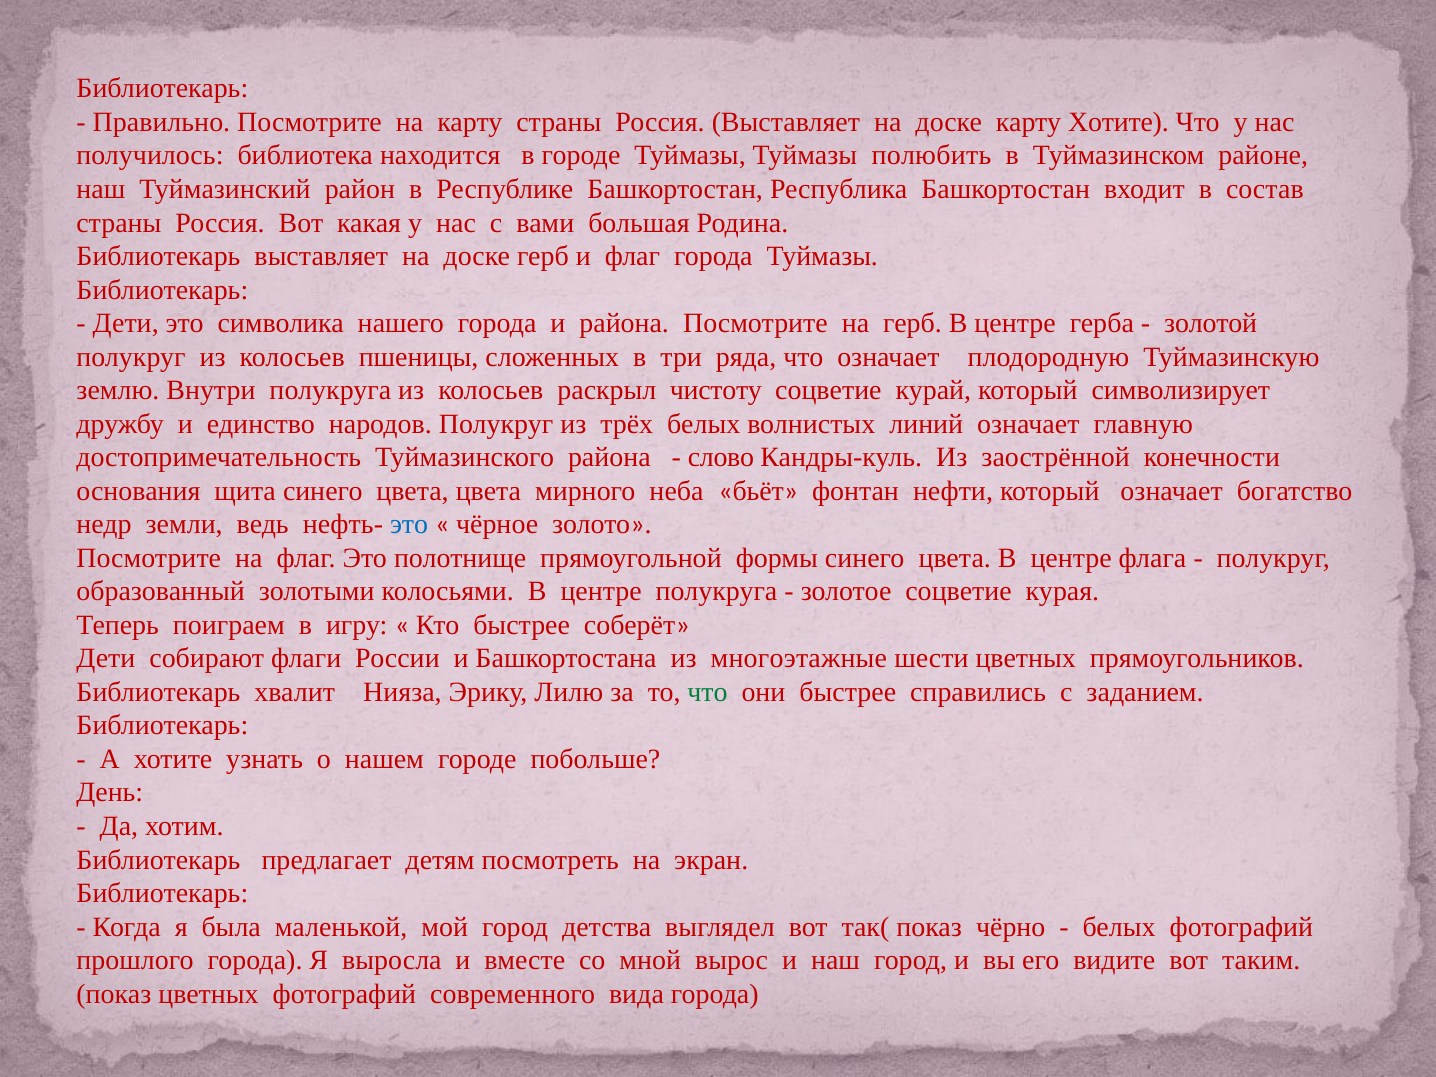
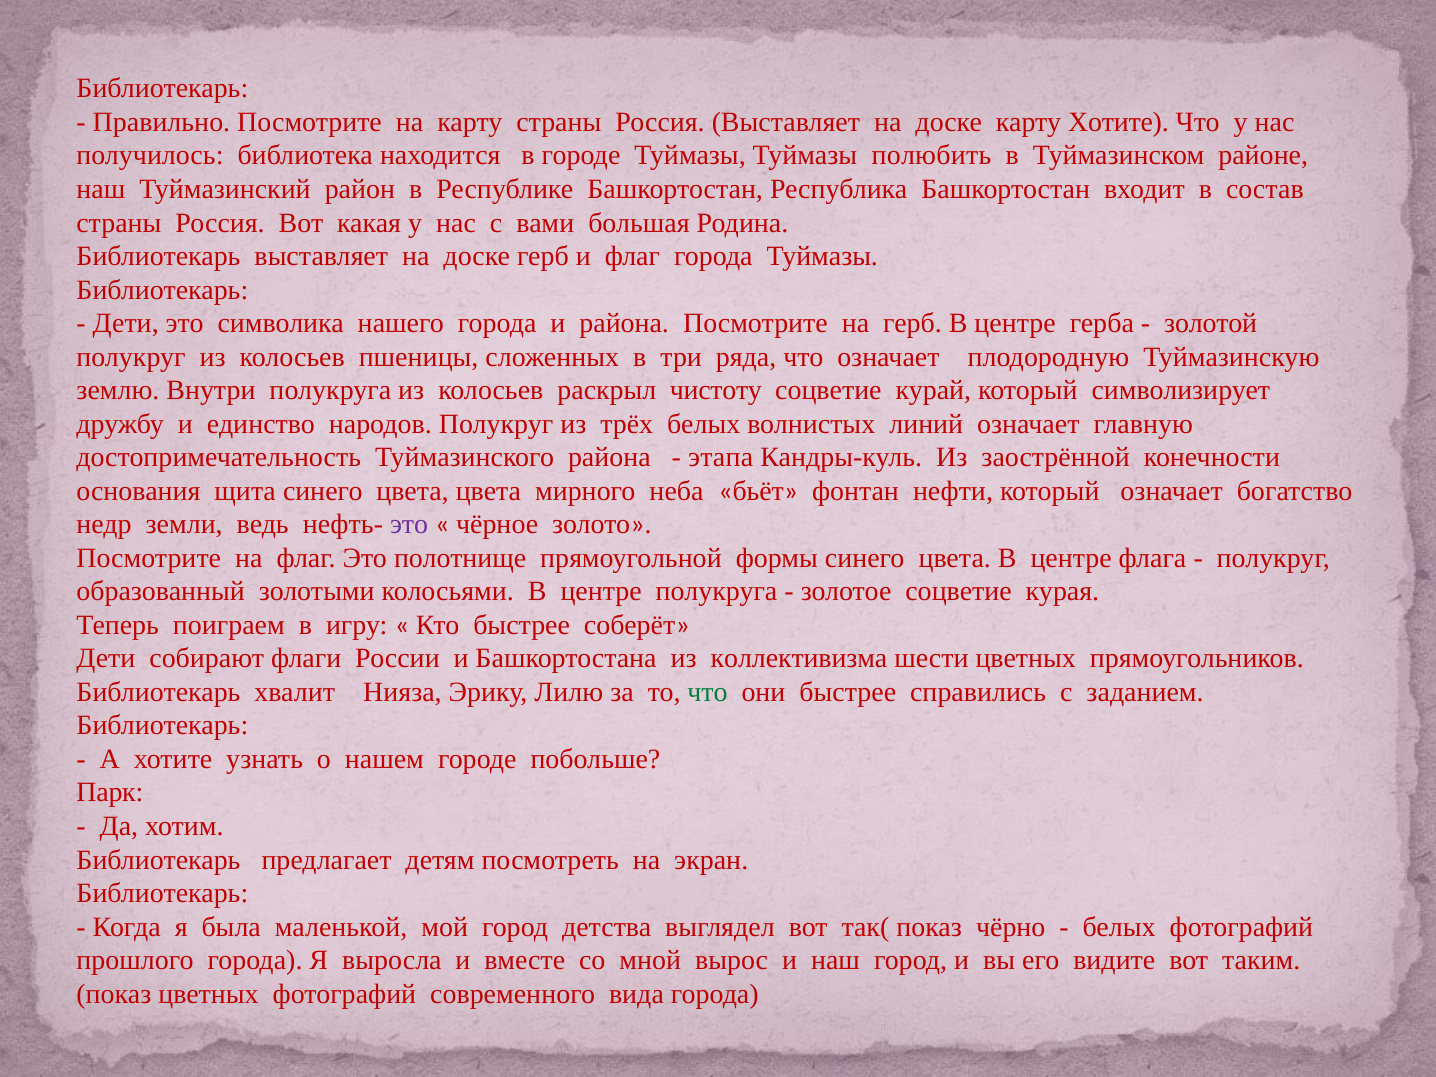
слово: слово -> этапа
это at (409, 525) colour: blue -> purple
многоэтажные: многоэтажные -> коллективизма
День: День -> Парк
